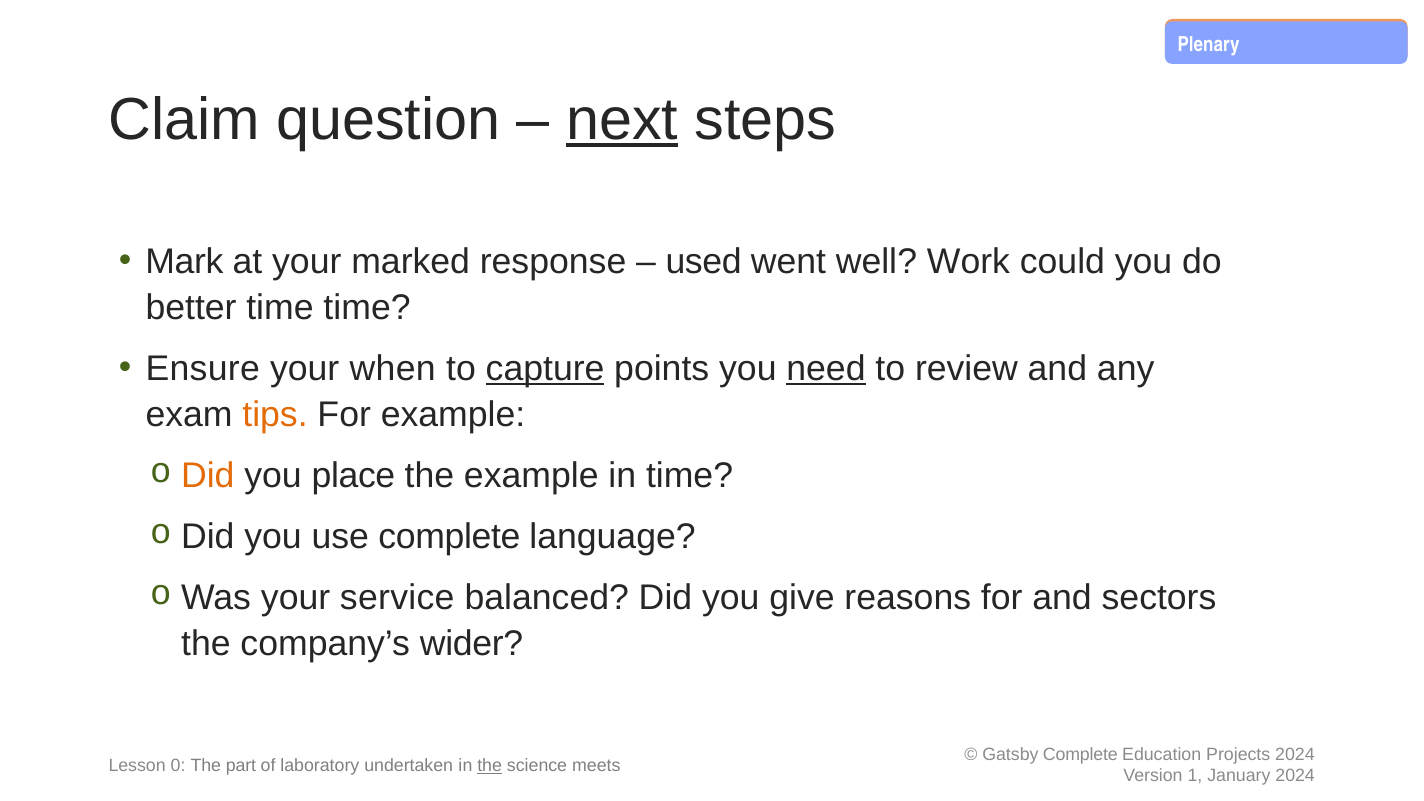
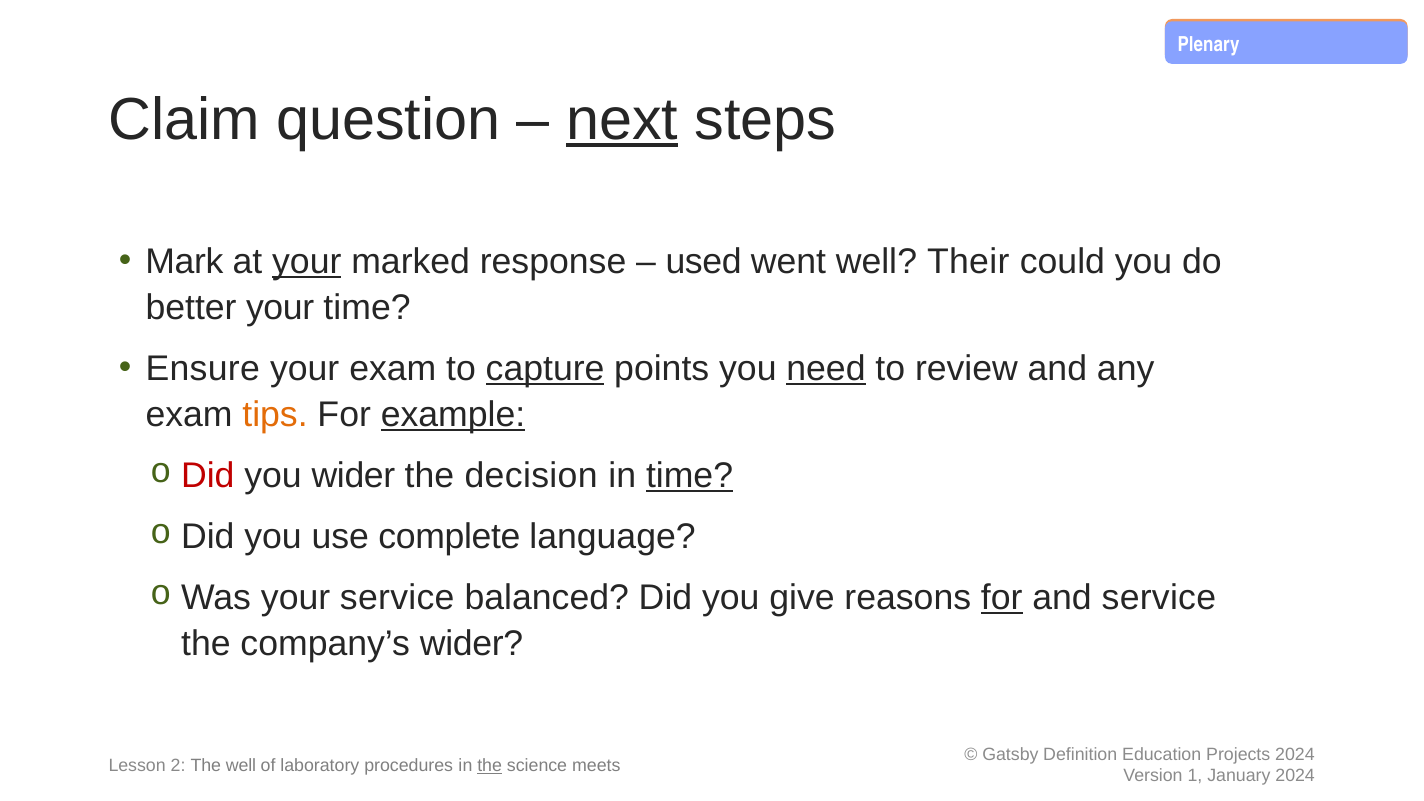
your at (307, 262) underline: none -> present
Work: Work -> Their
better time: time -> your
your when: when -> exam
example at (453, 415) underline: none -> present
Did at (208, 476) colour: orange -> red
you place: place -> wider
the example: example -> decision
time at (690, 476) underline: none -> present
for at (1002, 598) underline: none -> present
and sectors: sectors -> service
Complete at (1080, 754): Complete -> Definition
0: 0 -> 2
The part: part -> well
undertaken: undertaken -> procedures
